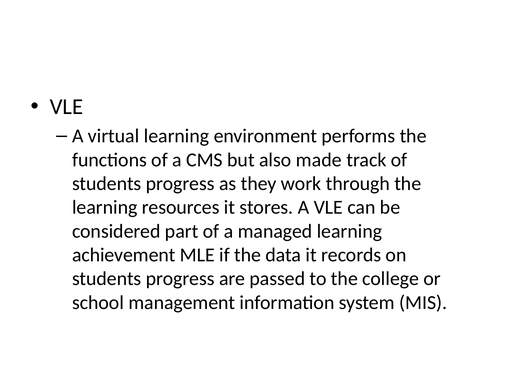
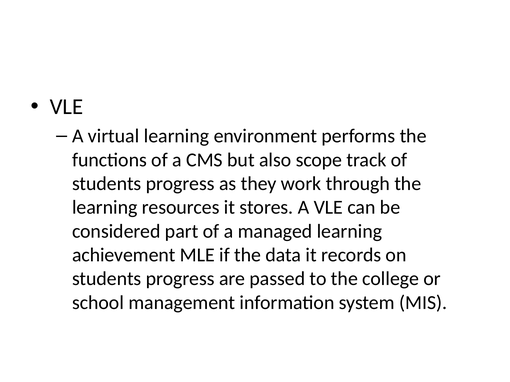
made: made -> scope
